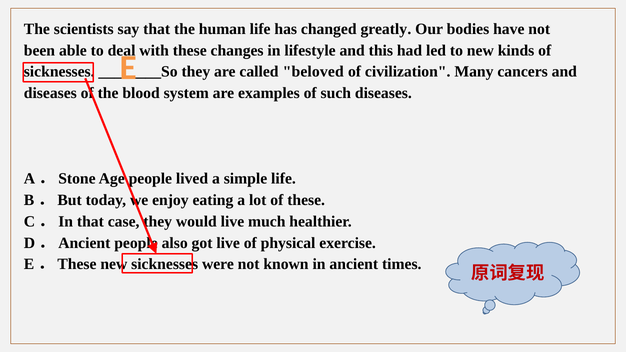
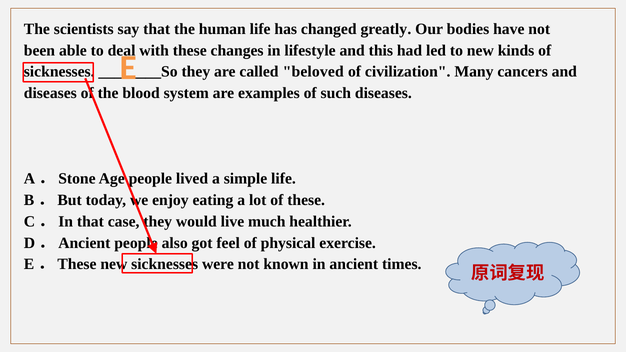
got live: live -> feel
